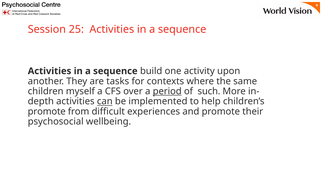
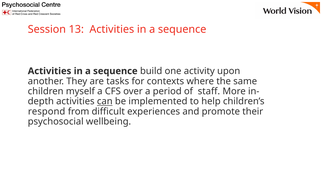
25: 25 -> 13
period underline: present -> none
such: such -> staff
promote at (47, 112): promote -> respond
